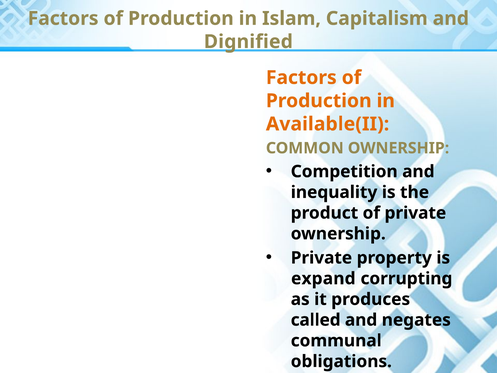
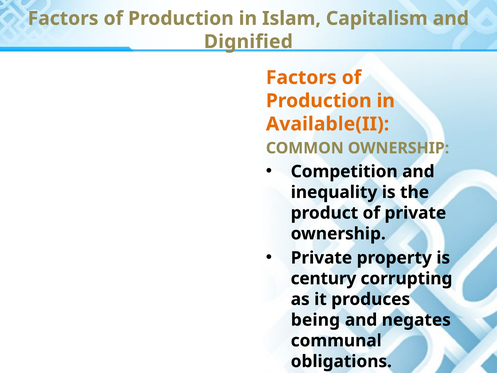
expand: expand -> century
called: called -> being
